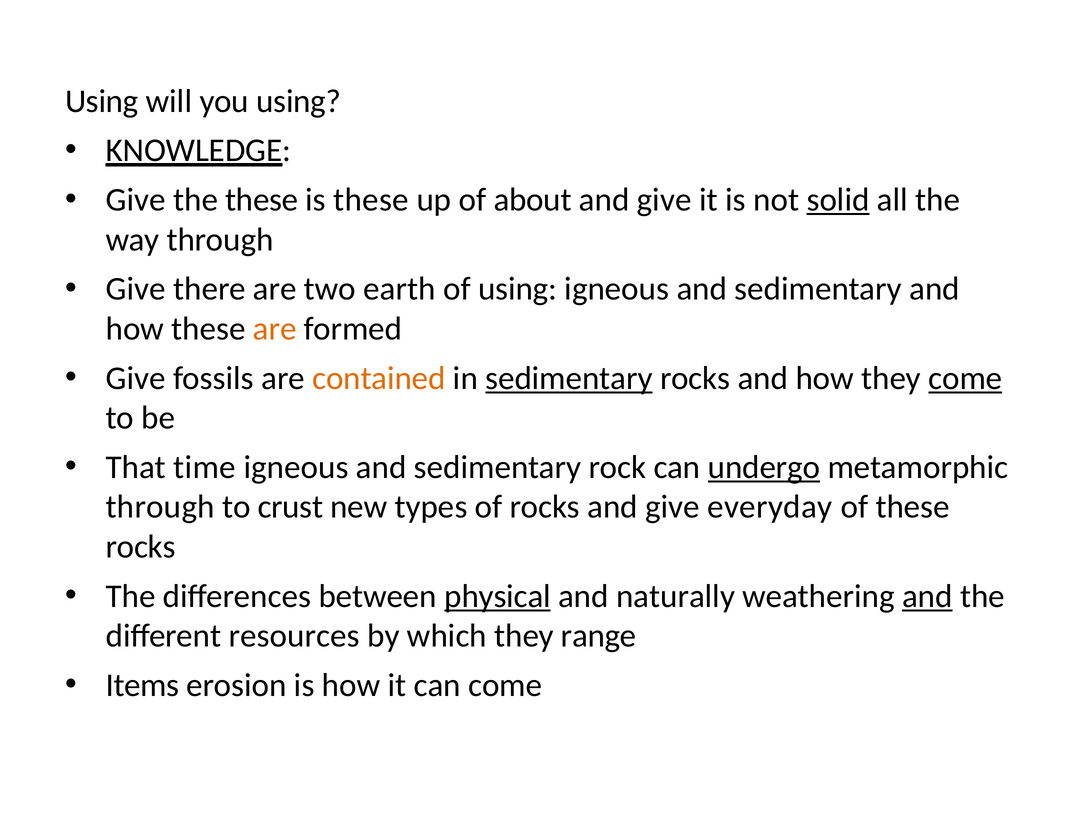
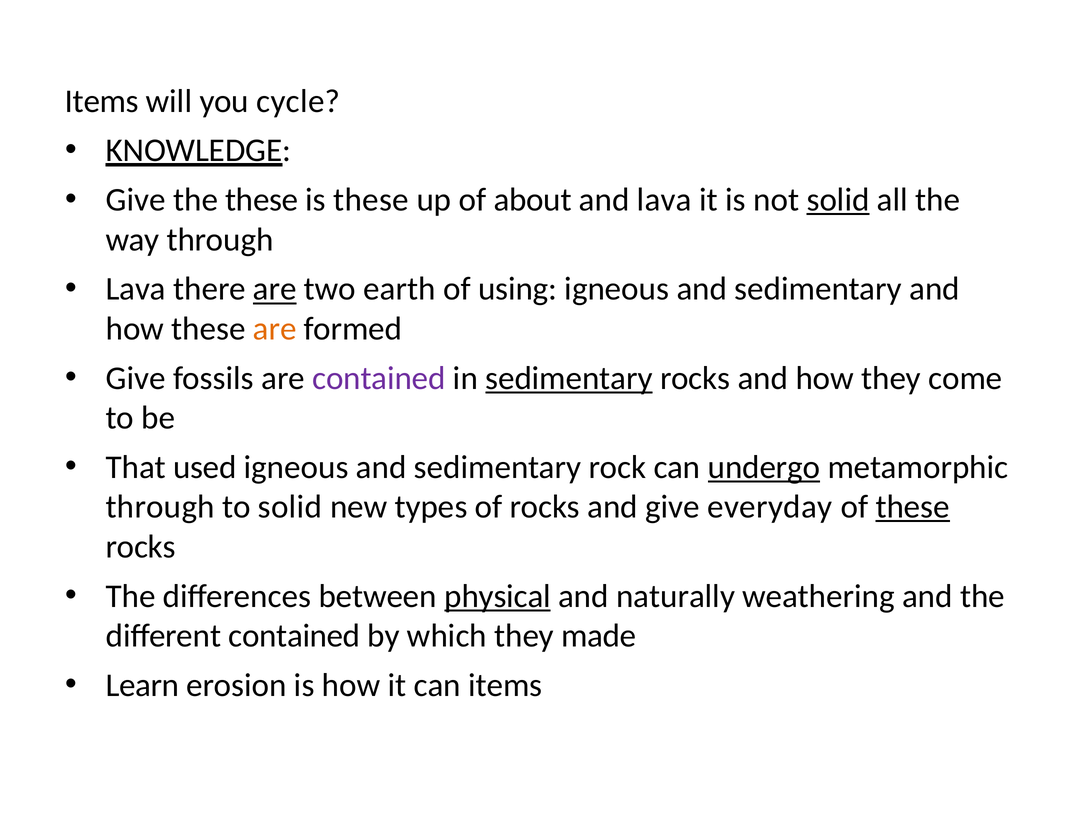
Using at (102, 101): Using -> Items
you using: using -> cycle
give at (664, 200): give -> lava
Give at (136, 289): Give -> Lava
are at (275, 289) underline: none -> present
contained at (379, 378) colour: orange -> purple
come at (965, 378) underline: present -> none
time: time -> used
to crust: crust -> solid
these at (913, 507) underline: none -> present
and at (927, 596) underline: present -> none
different resources: resources -> contained
range: range -> made
Items: Items -> Learn
can come: come -> items
